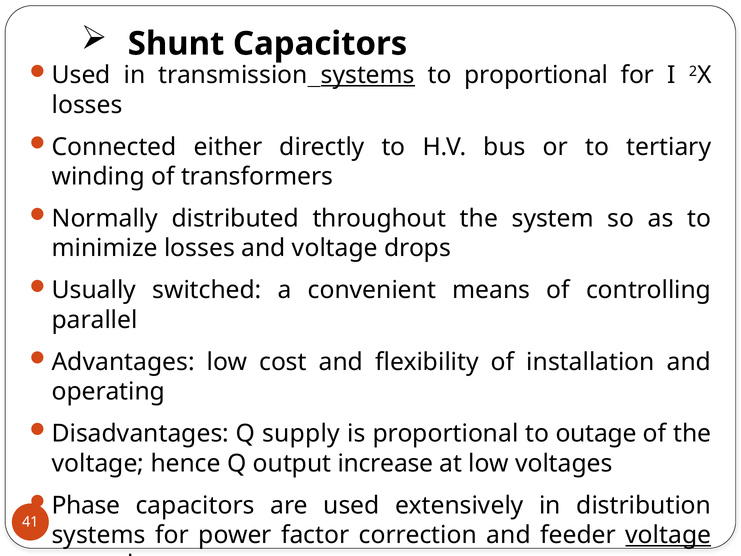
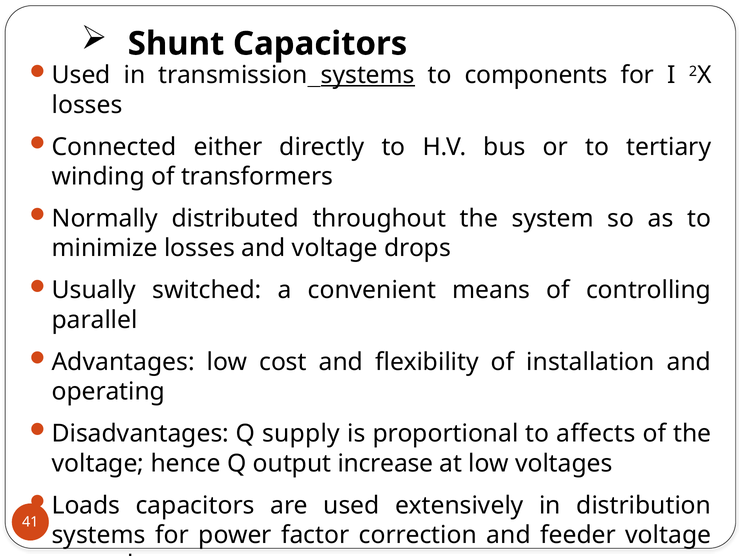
to proportional: proportional -> components
outage: outage -> affects
Phase: Phase -> Loads
voltage at (668, 535) underline: present -> none
